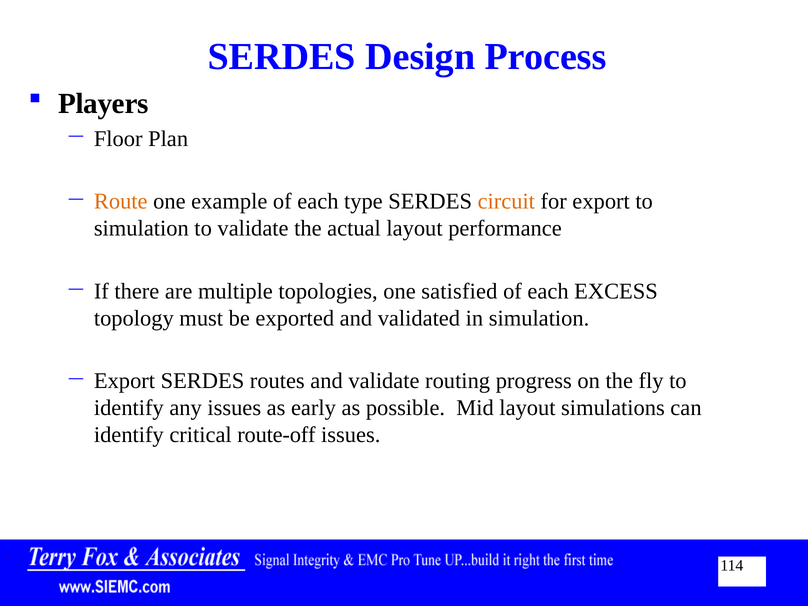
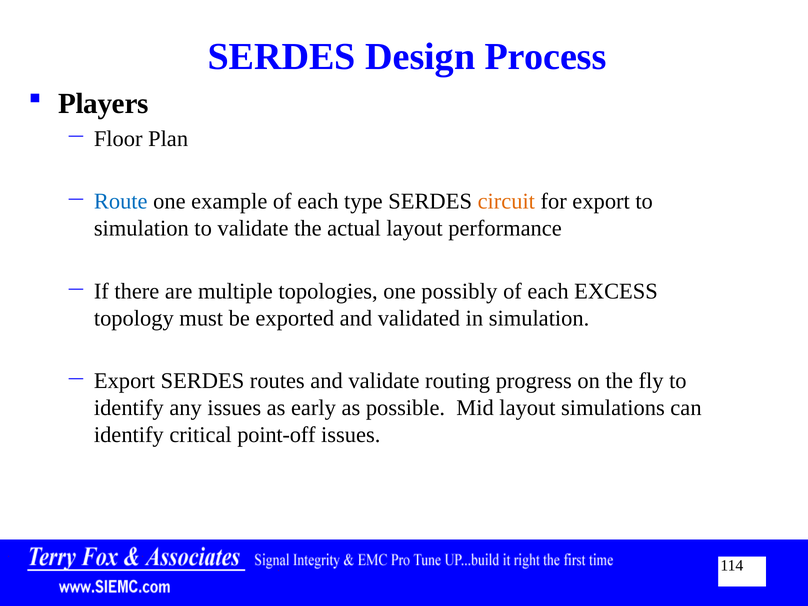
Route colour: orange -> blue
satisfied: satisfied -> possibly
route-off: route-off -> point-off
